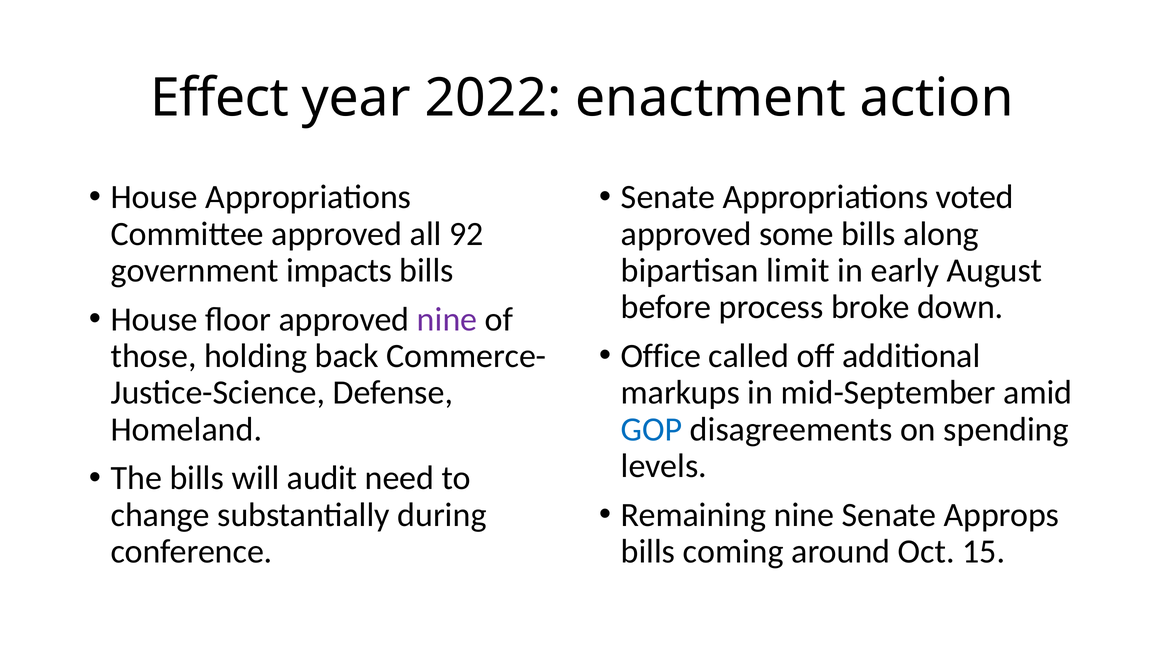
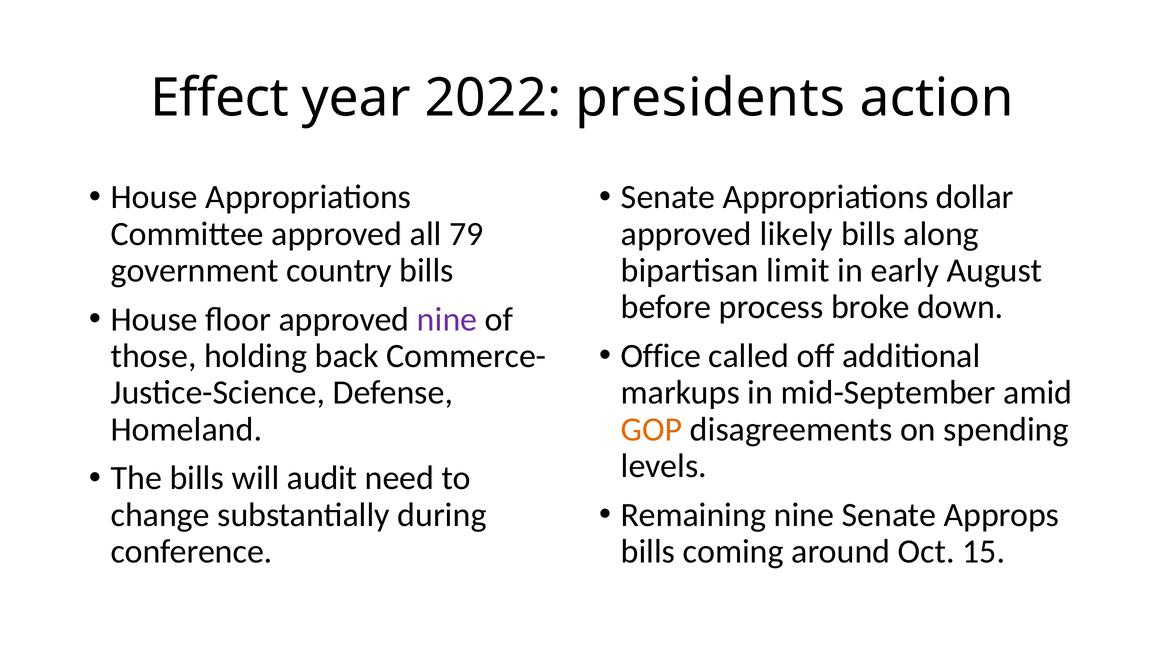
enactment: enactment -> presidents
voted: voted -> dollar
92: 92 -> 79
some: some -> likely
impacts: impacts -> country
GOP colour: blue -> orange
